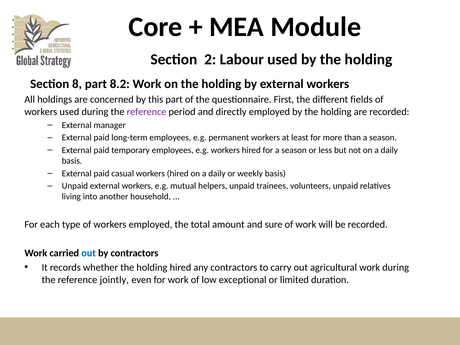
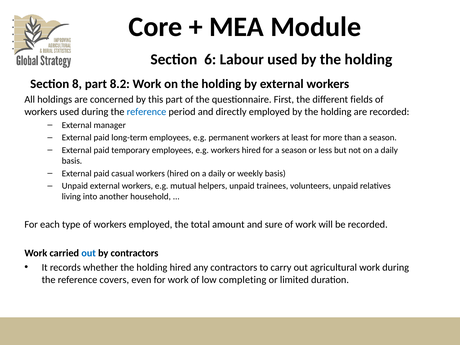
2: 2 -> 6
reference at (147, 112) colour: purple -> blue
jointly: jointly -> covers
exceptional: exceptional -> completing
